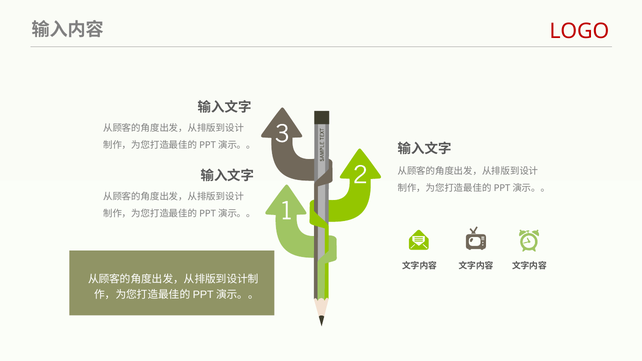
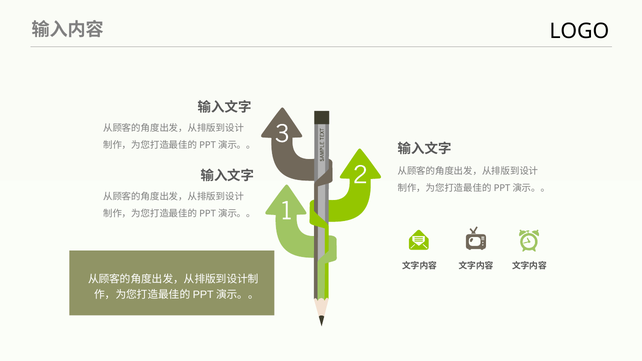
LOGO colour: red -> black
